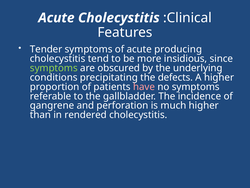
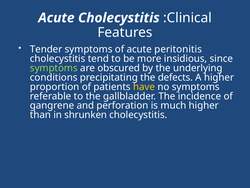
producing: producing -> peritonitis
have colour: pink -> yellow
rendered: rendered -> shrunken
